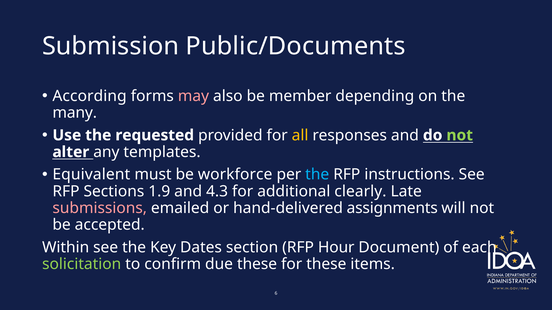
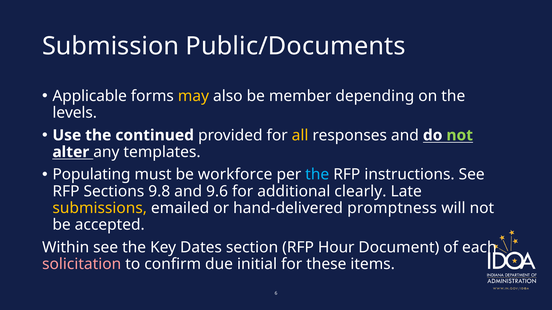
According: According -> Applicable
may colour: pink -> yellow
many: many -> levels
requested: requested -> continued
Equivalent: Equivalent -> Populating
1.9: 1.9 -> 9.8
4.3: 4.3 -> 9.6
submissions colour: pink -> yellow
assignments: assignments -> promptness
solicitation colour: light green -> pink
due these: these -> initial
